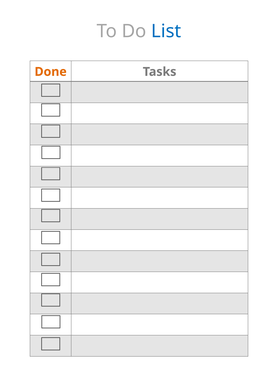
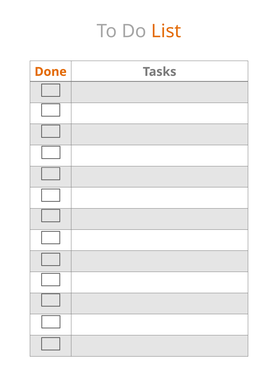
List colour: blue -> orange
